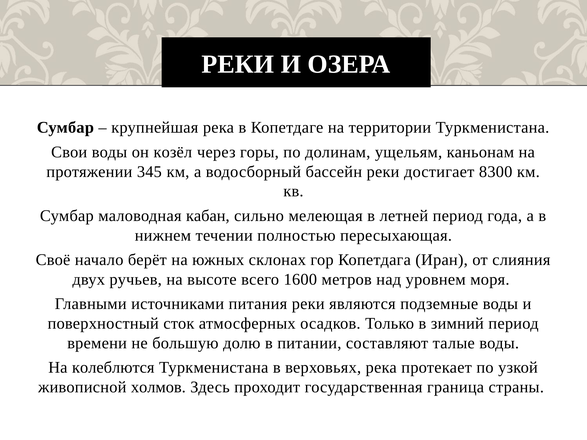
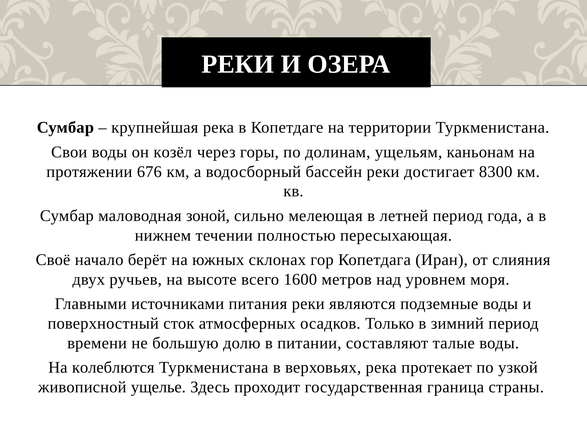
345: 345 -> 676
кабан: кабан -> зоной
холмов: холмов -> ущелье
